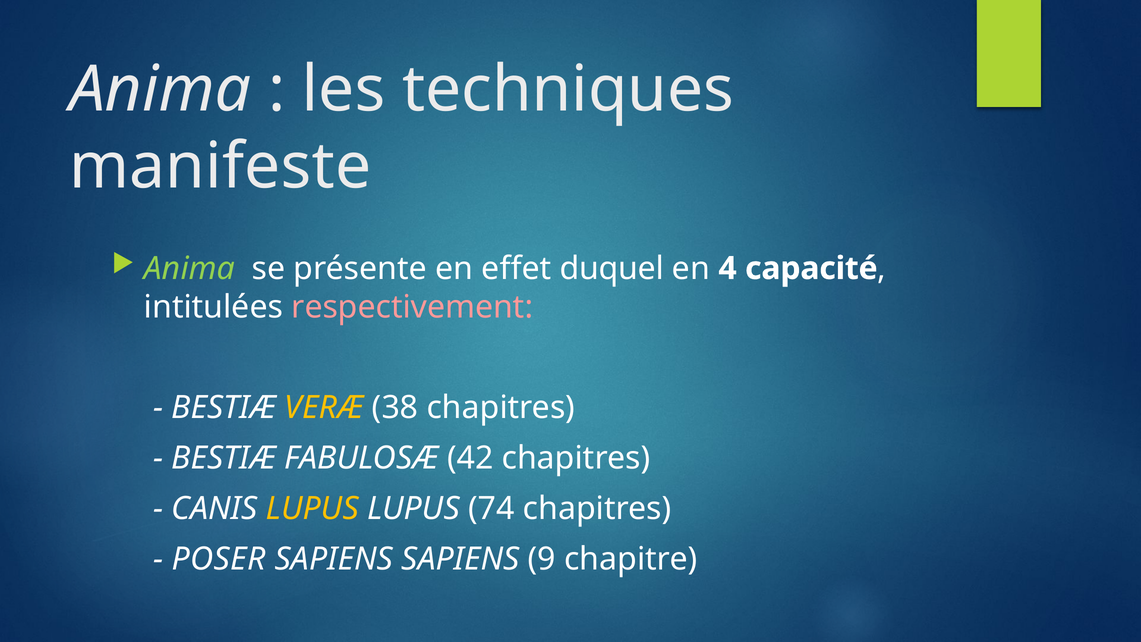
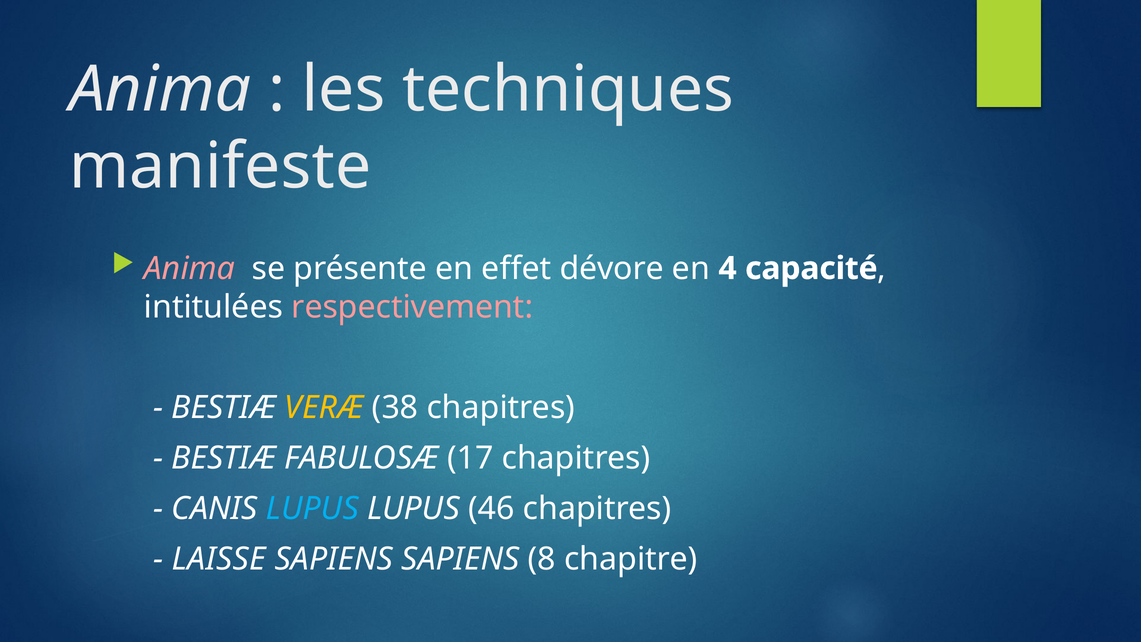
Anima at (189, 268) colour: light green -> pink
duquel: duquel -> dévore
42: 42 -> 17
LUPUS at (312, 509) colour: yellow -> light blue
74: 74 -> 46
POSER: POSER -> LAISSE
9: 9 -> 8
